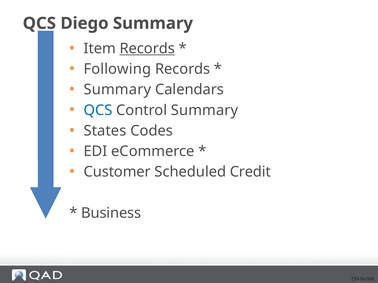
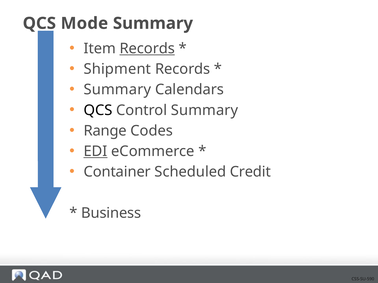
Diego: Diego -> Mode
Following: Following -> Shipment
QCS at (98, 110) colour: blue -> black
States: States -> Range
EDI underline: none -> present
Customer: Customer -> Container
